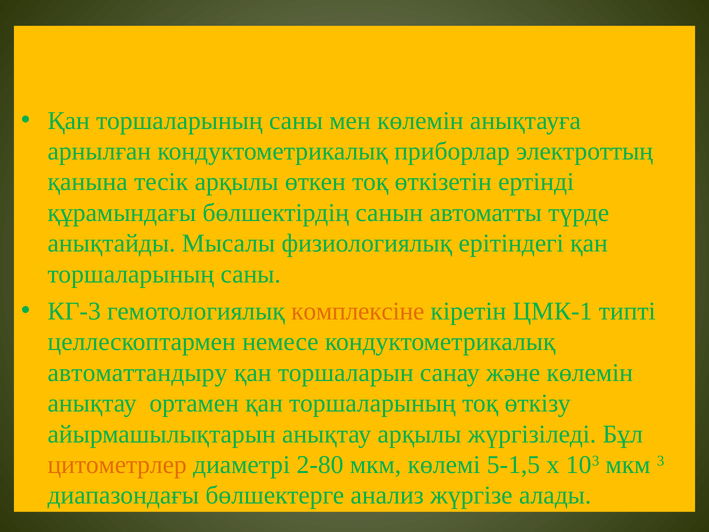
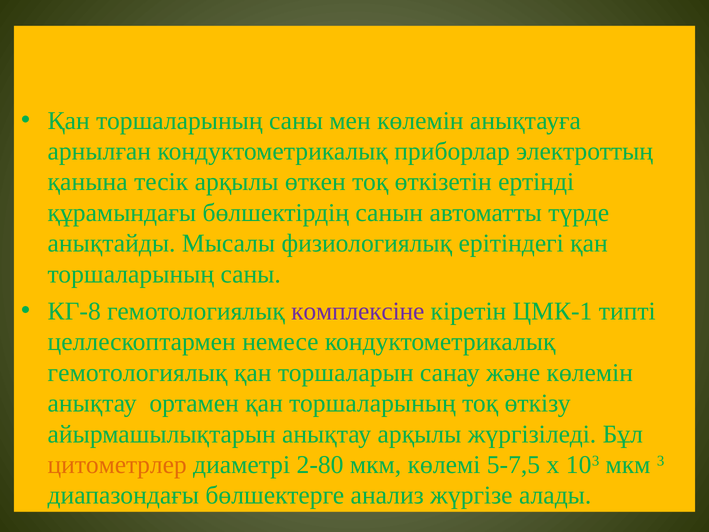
КГ-3: КГ-3 -> КГ-8
комплексіне colour: orange -> purple
автоматтандыру at (138, 372): автоматтандыру -> гемотологиялық
5-1,5: 5-1,5 -> 5-7,5
